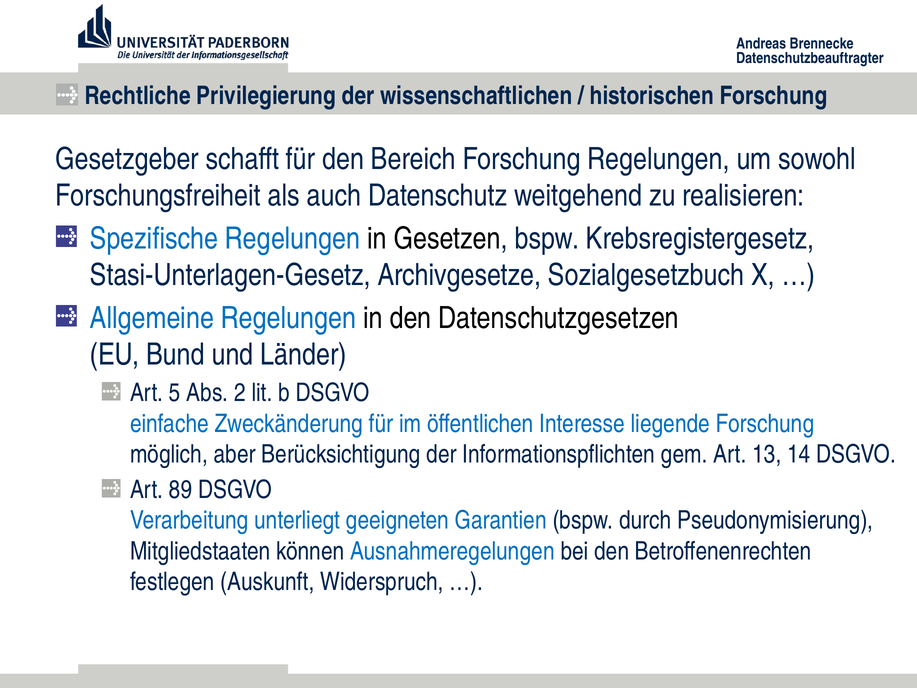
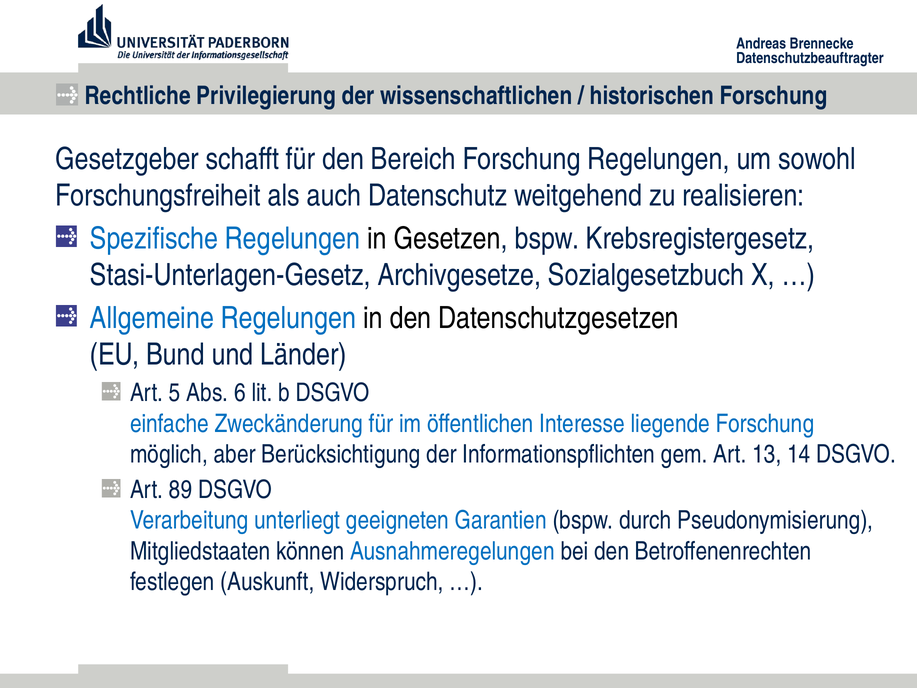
2: 2 -> 6
